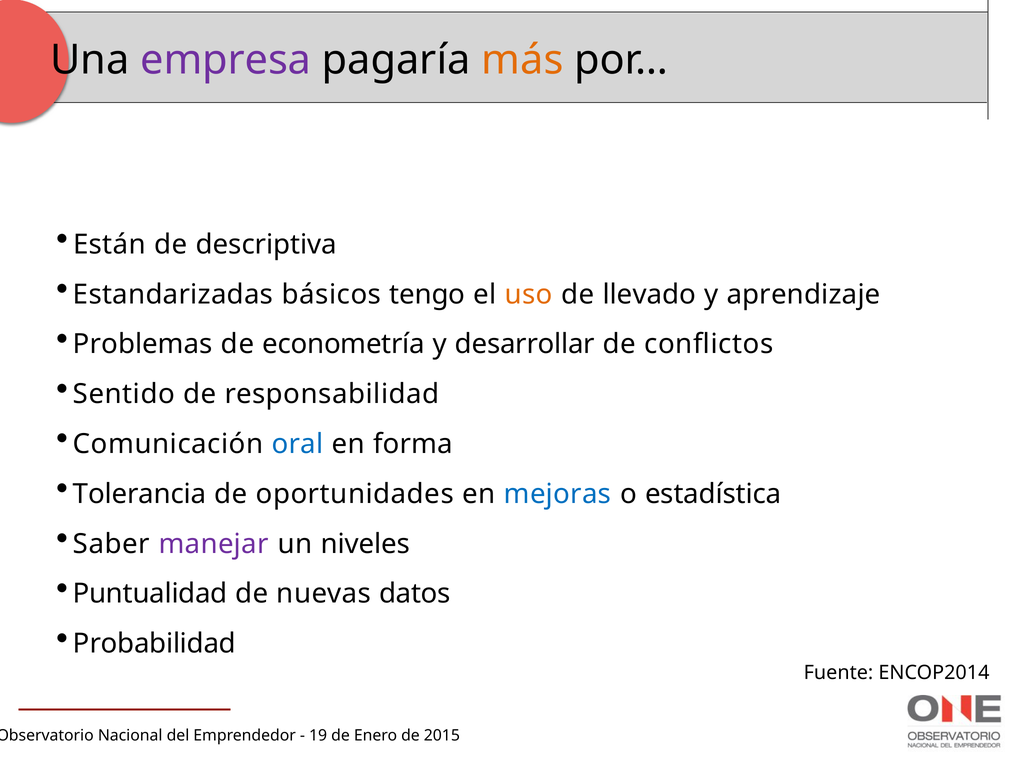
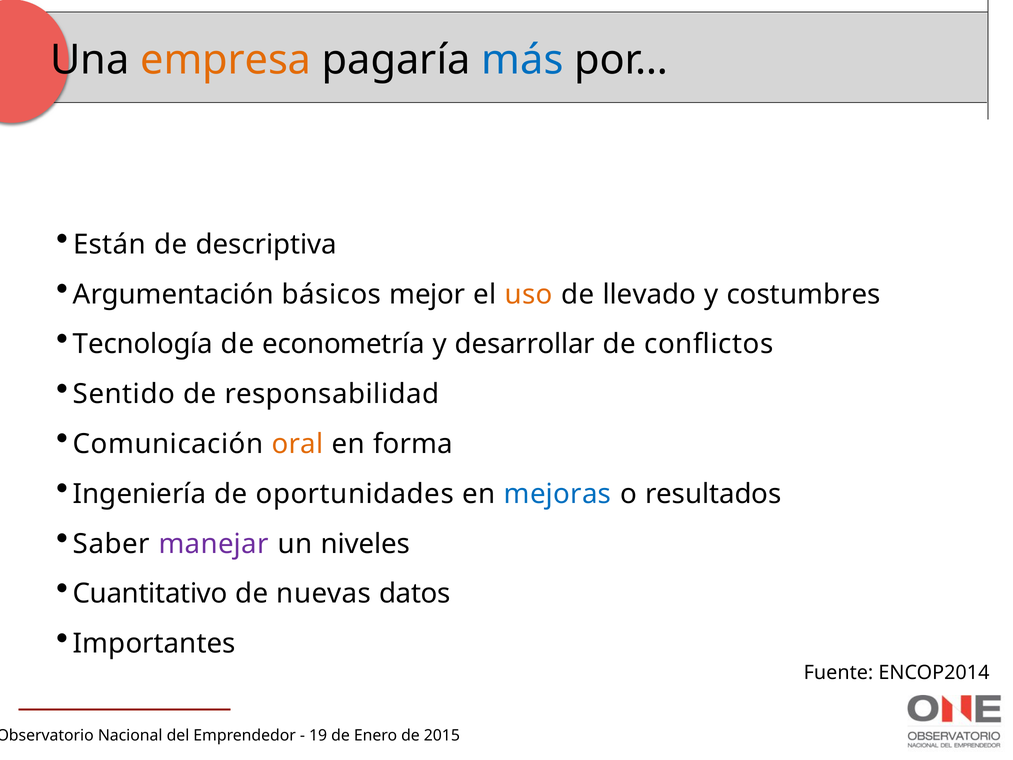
empresa colour: purple -> orange
más colour: orange -> blue
Estandarizadas: Estandarizadas -> Argumentación
tengo: tengo -> mejor
aprendizaje: aprendizaje -> costumbres
Problemas: Problemas -> Tecnología
oral colour: blue -> orange
Tolerancia: Tolerancia -> Ingeniería
estadística: estadística -> resultados
Puntualidad: Puntualidad -> Cuantitativo
Probabilidad: Probabilidad -> Importantes
